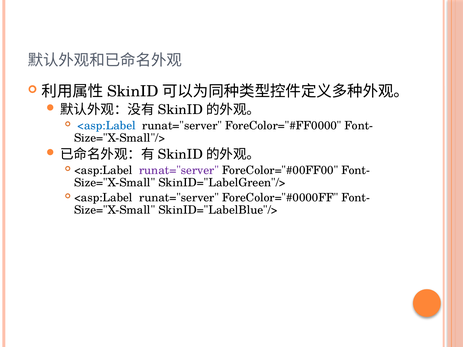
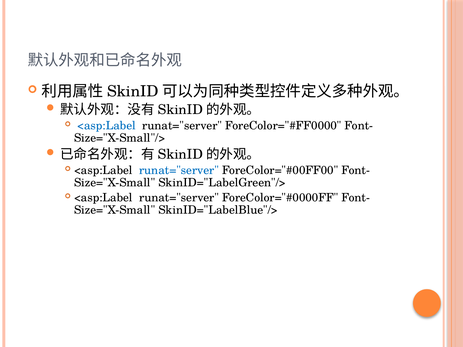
runat="server at (179, 170) colour: purple -> blue
